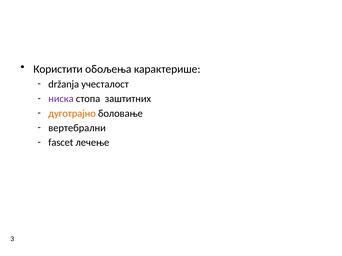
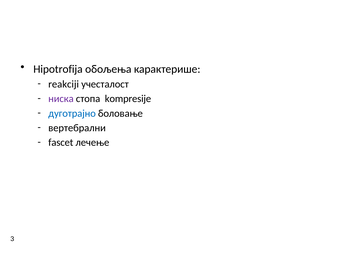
Користити: Користити -> Hipotrofija
držanja: držanja -> reakciji
заштитних: заштитних -> kompresije
дуготрајно colour: orange -> blue
